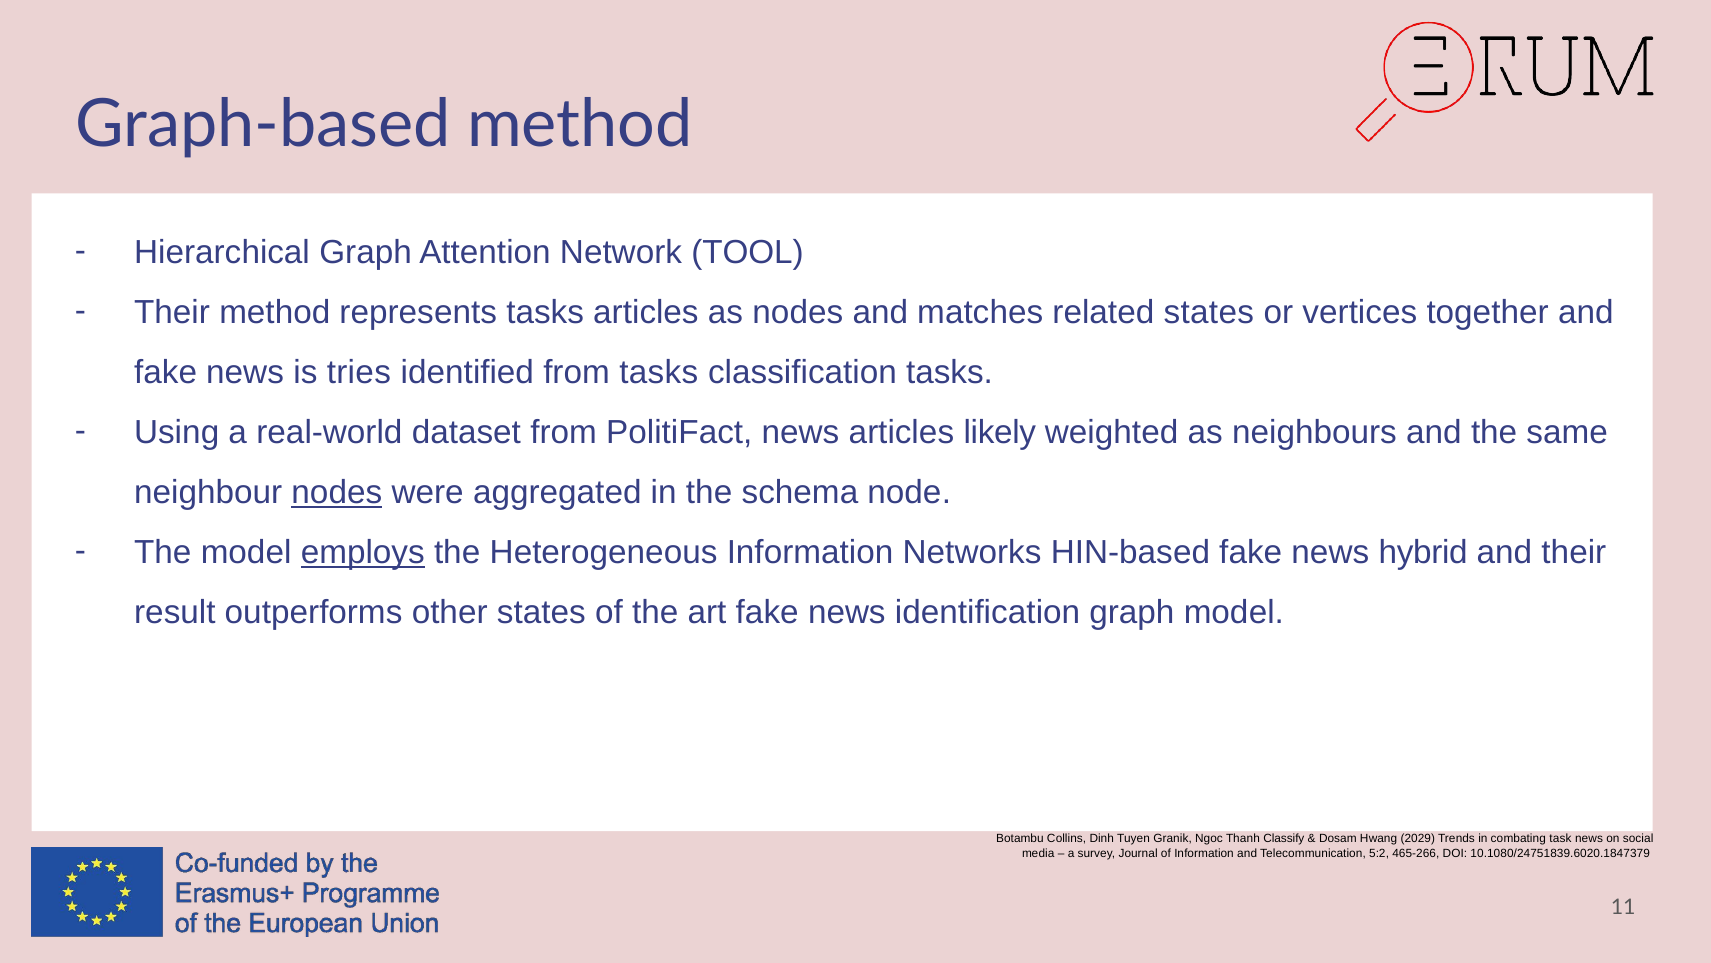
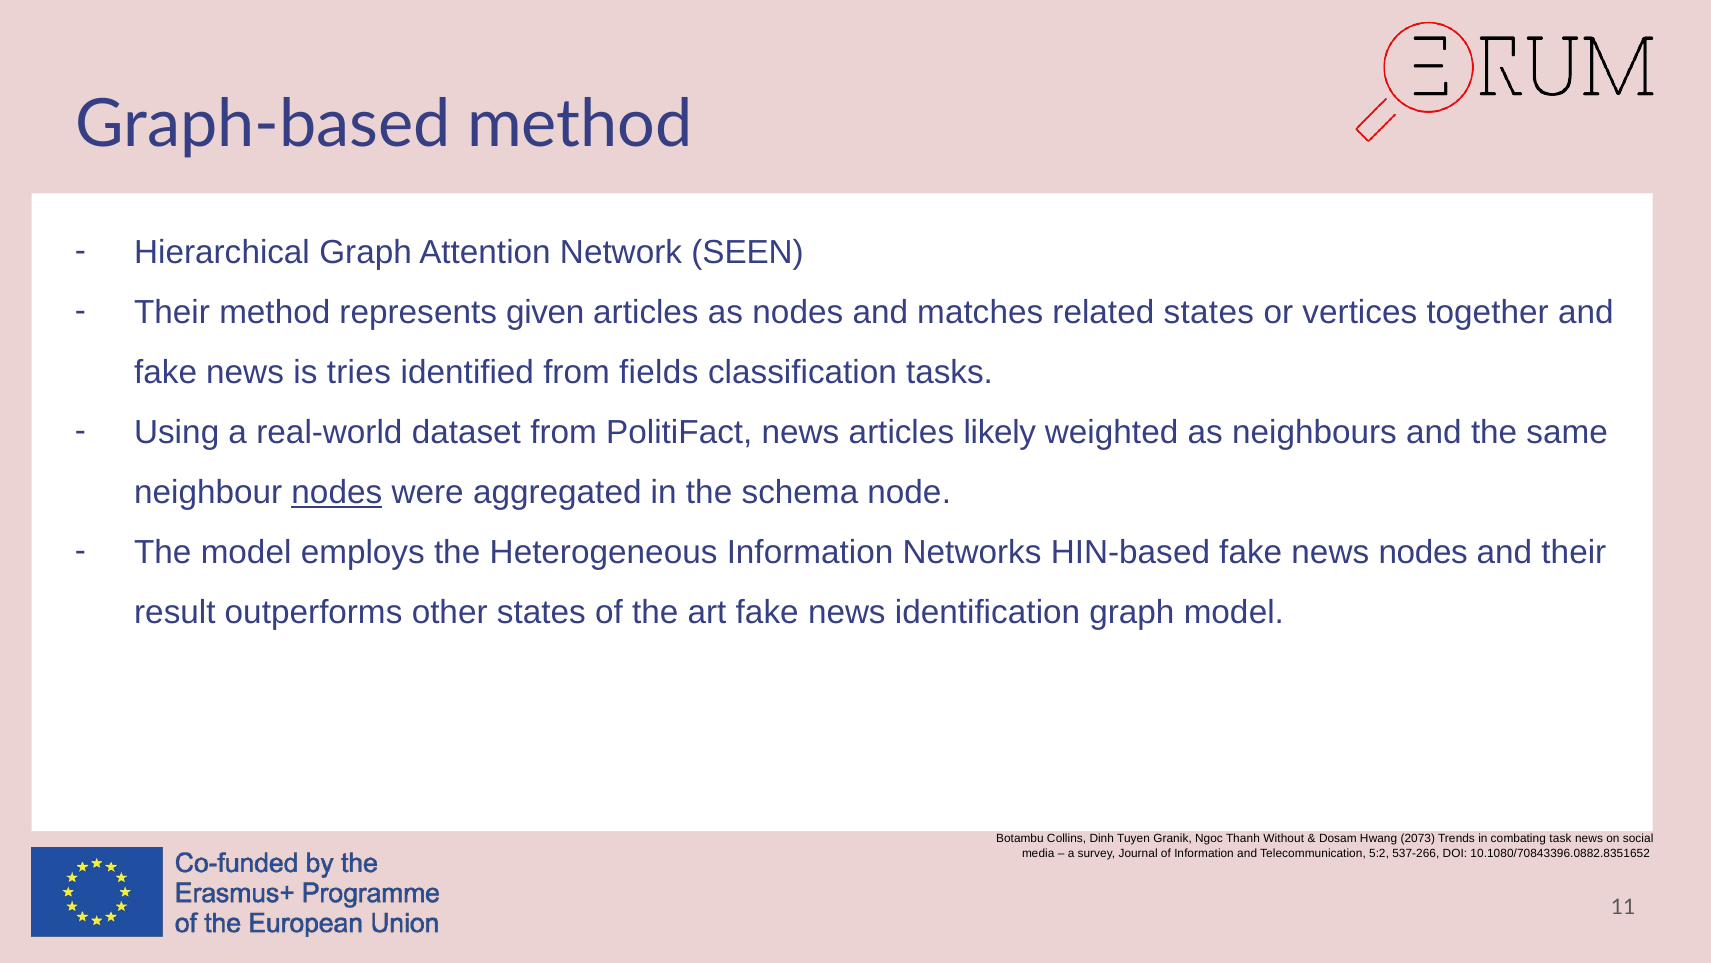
TOOL: TOOL -> SEEN
represents tasks: tasks -> given
from tasks: tasks -> fields
employs underline: present -> none
news hybrid: hybrid -> nodes
Classify: Classify -> Without
2029: 2029 -> 2073
465-266: 465-266 -> 537-266
10.1080/24751839.6020.1847379: 10.1080/24751839.6020.1847379 -> 10.1080/70843396.0882.8351652
